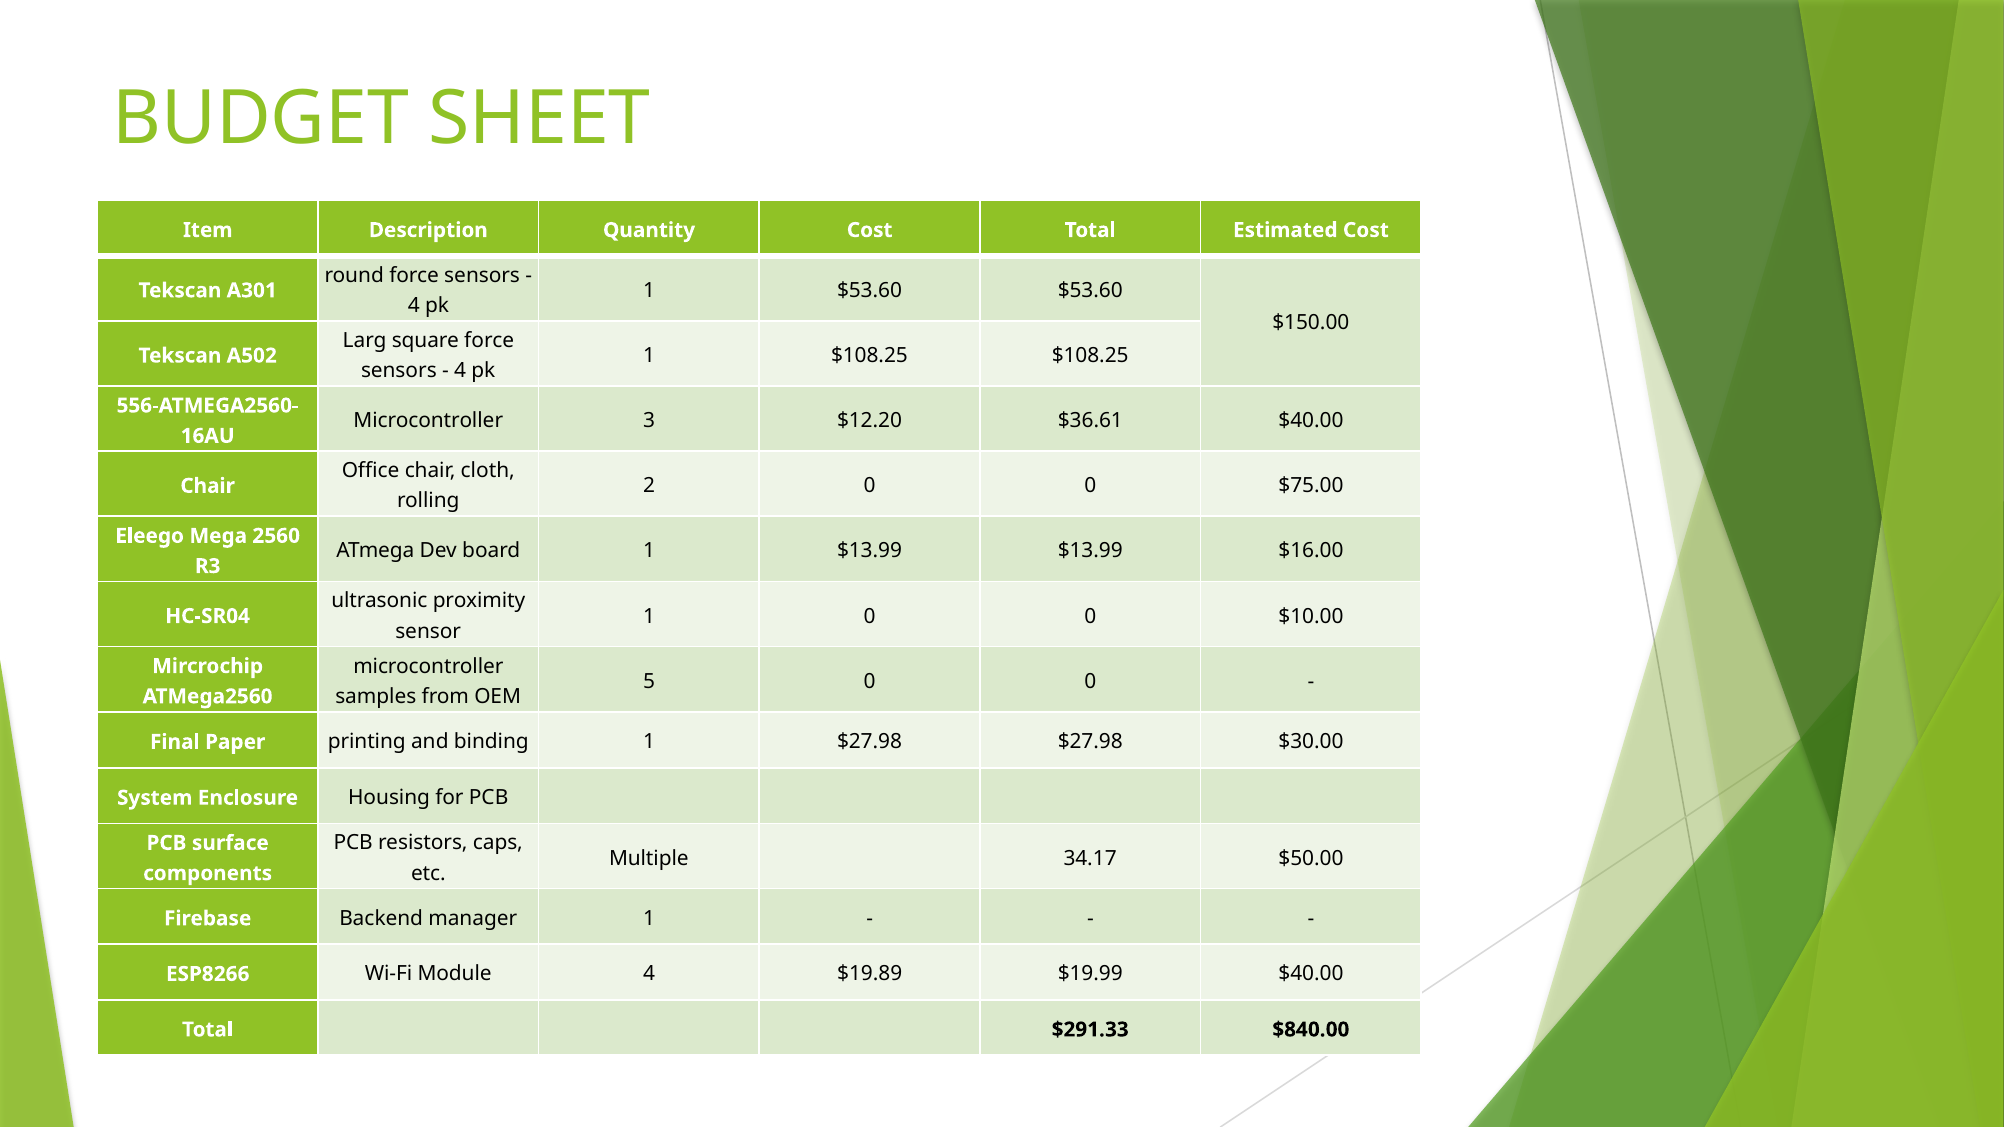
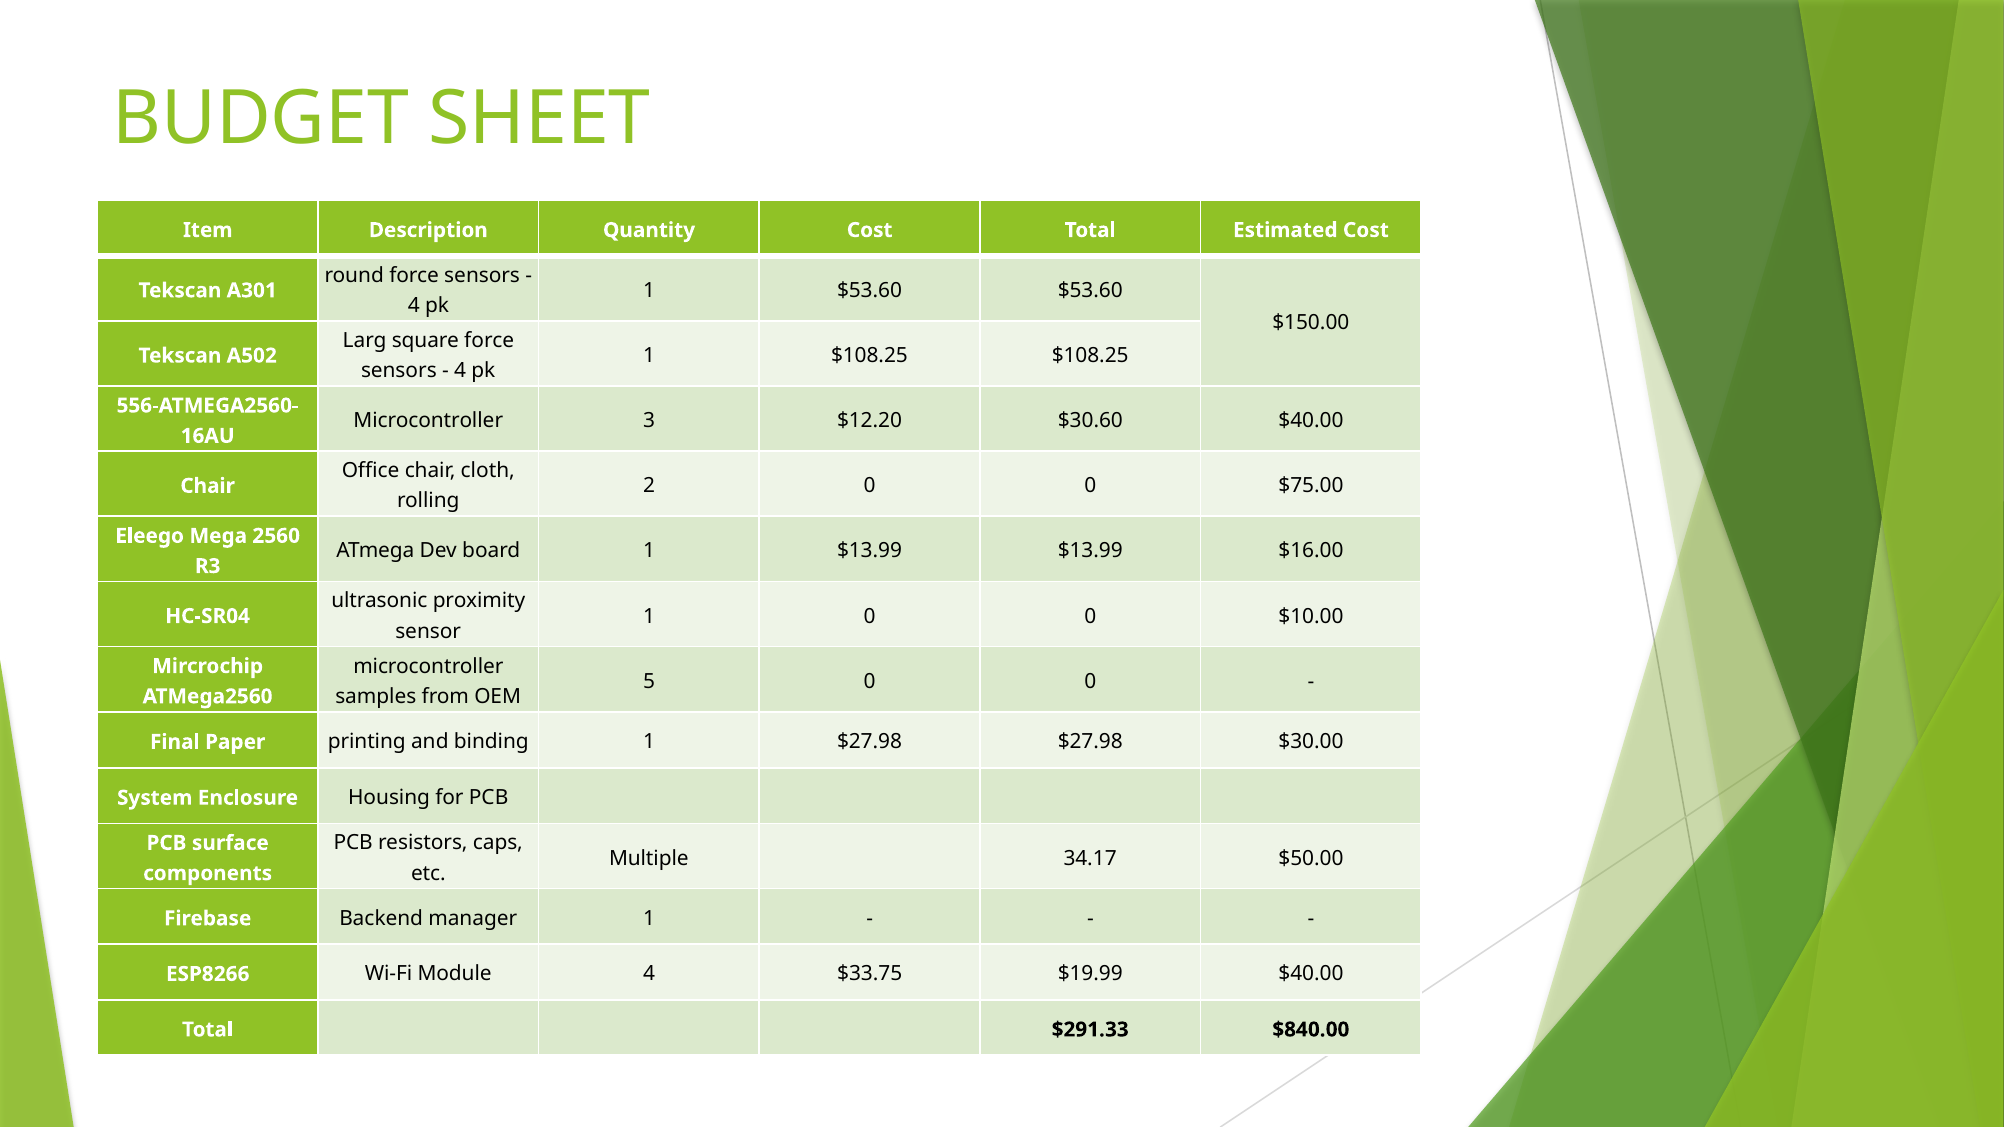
$36.61: $36.61 -> $30.60
$19.89: $19.89 -> $33.75
